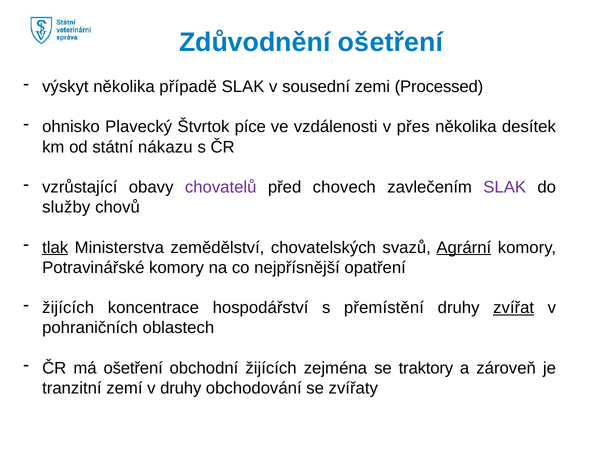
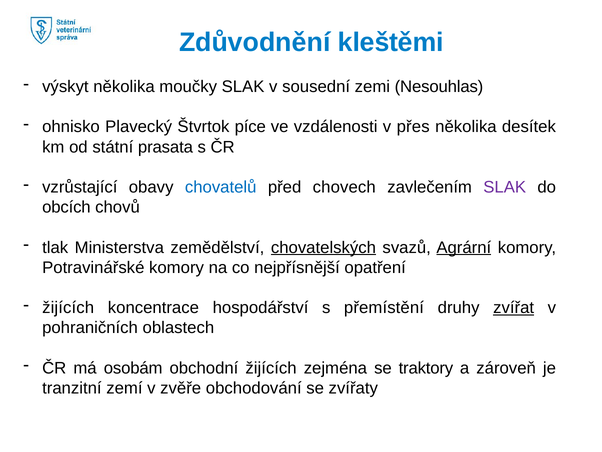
Zdůvodnění ošetření: ošetření -> kleštěmi
případě: případě -> moučky
Processed: Processed -> Nesouhlas
nákazu: nákazu -> prasata
chovatelů colour: purple -> blue
služby: služby -> obcích
tlak underline: present -> none
chovatelských underline: none -> present
má ošetření: ošetření -> osobám
v druhy: druhy -> zvěře
